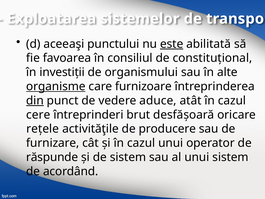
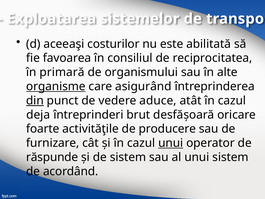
punctului: punctului -> costurilor
este underline: present -> none
constituţional: constituţional -> reciprocitatea
investiţii: investiţii -> primară
furnizoare: furnizoare -> asigurând
cere: cere -> deja
reţele: reţele -> foarte
unui at (171, 143) underline: none -> present
